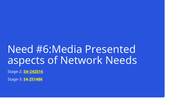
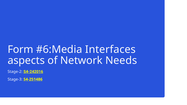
Need: Need -> Form
Presented: Presented -> Interfaces
